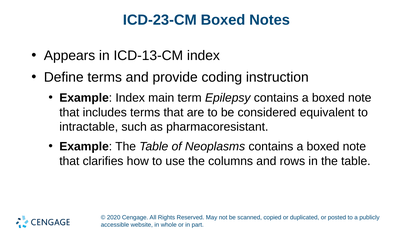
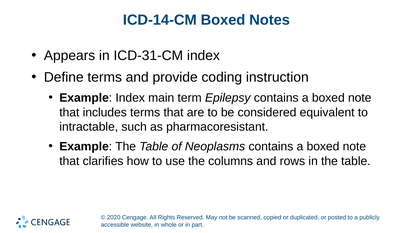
ICD-23-CM: ICD-23-CM -> ICD-14-CM
ICD-13-CM: ICD-13-CM -> ICD-31-CM
